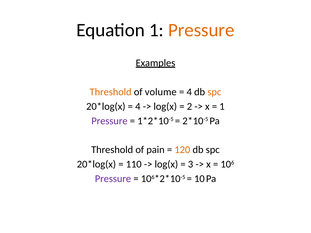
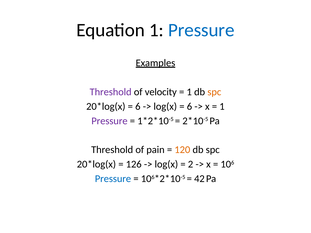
Pressure at (201, 30) colour: orange -> blue
Threshold at (111, 92) colour: orange -> purple
volume: volume -> velocity
4 at (189, 92): 4 -> 1
4 at (138, 106): 4 -> 6
2 at (189, 106): 2 -> 6
110: 110 -> 126
3: 3 -> 2
Pressure at (113, 179) colour: purple -> blue
10: 10 -> 42
